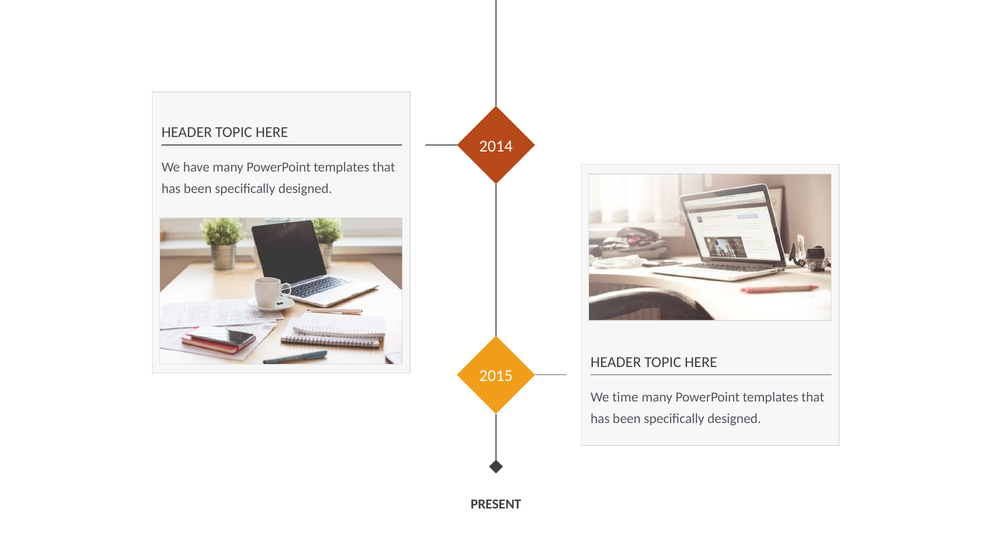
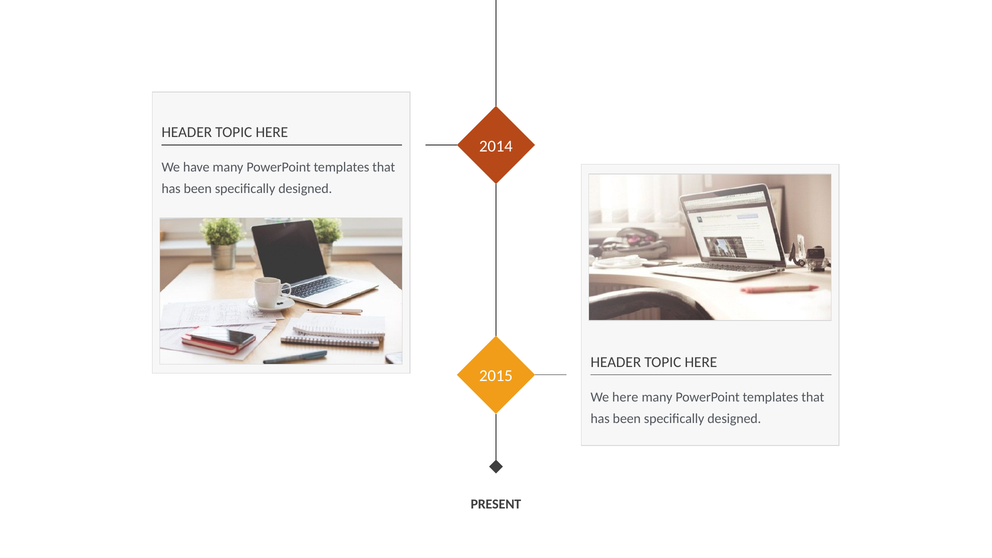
We time: time -> here
